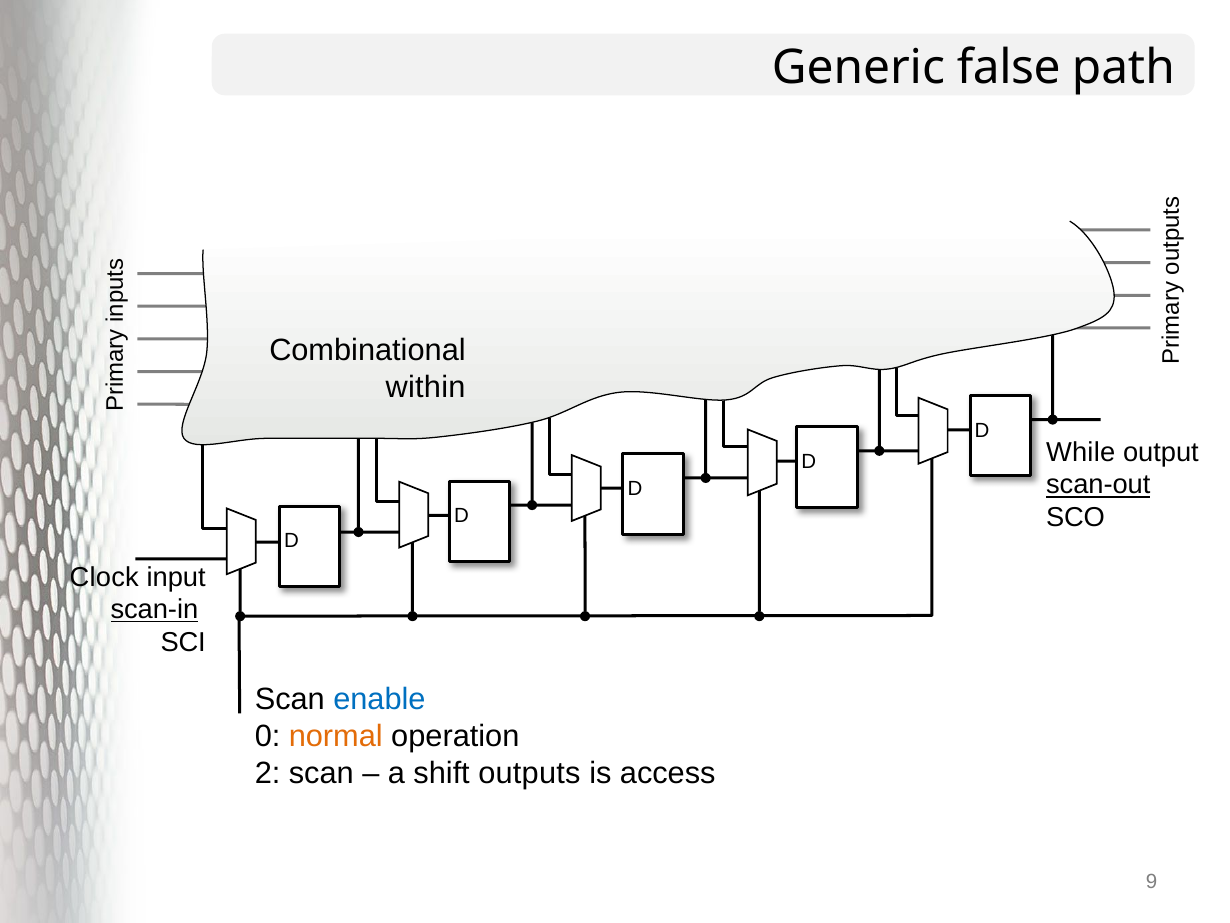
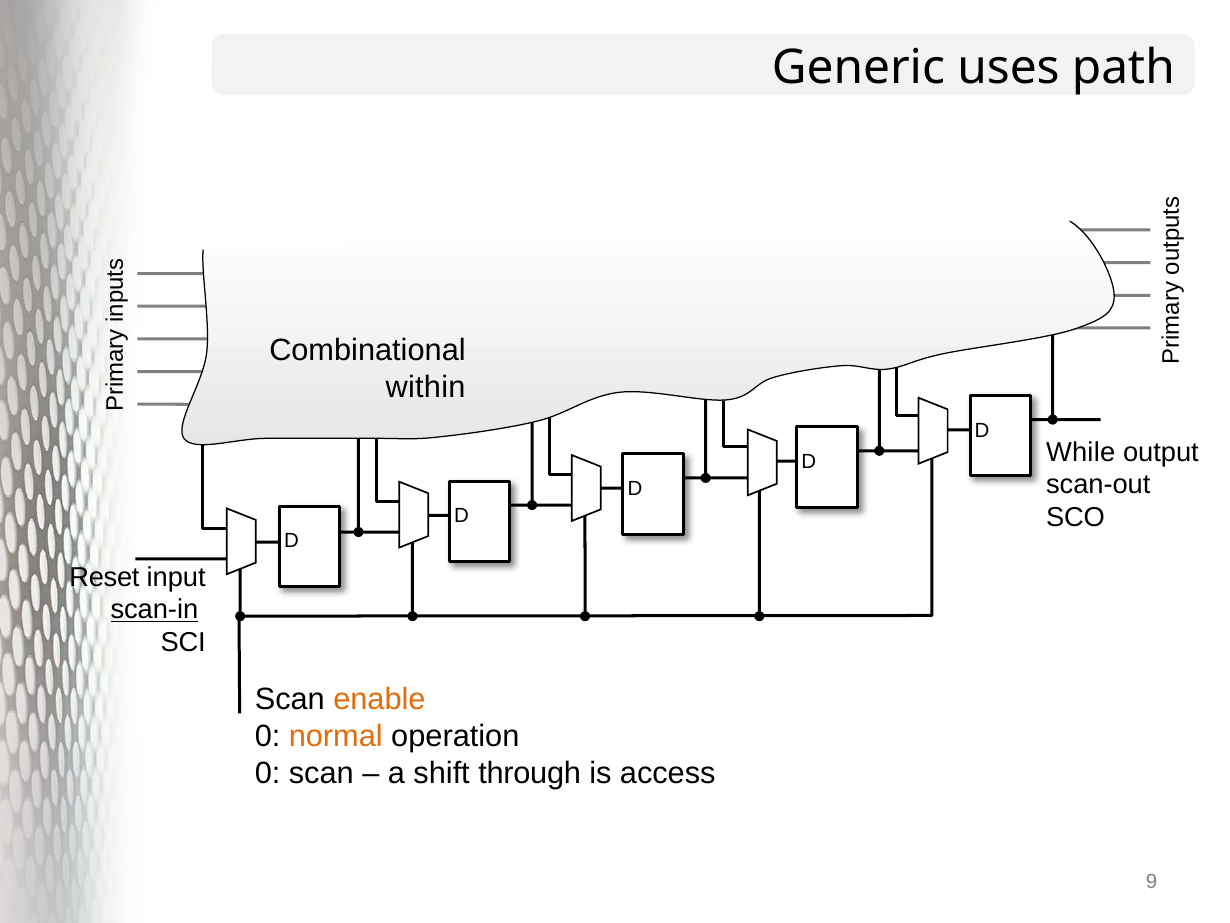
false: false -> uses
scan-out underline: present -> none
Clock: Clock -> Reset
enable colour: blue -> orange
2 at (268, 773): 2 -> 0
outputs: outputs -> through
